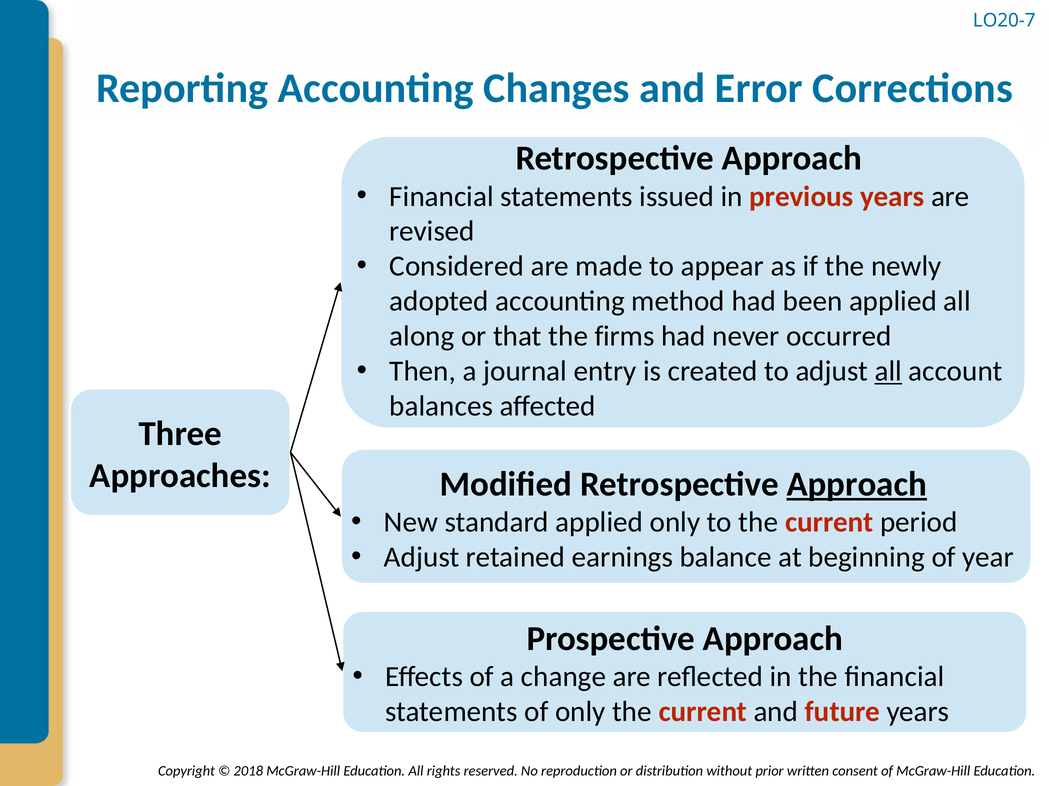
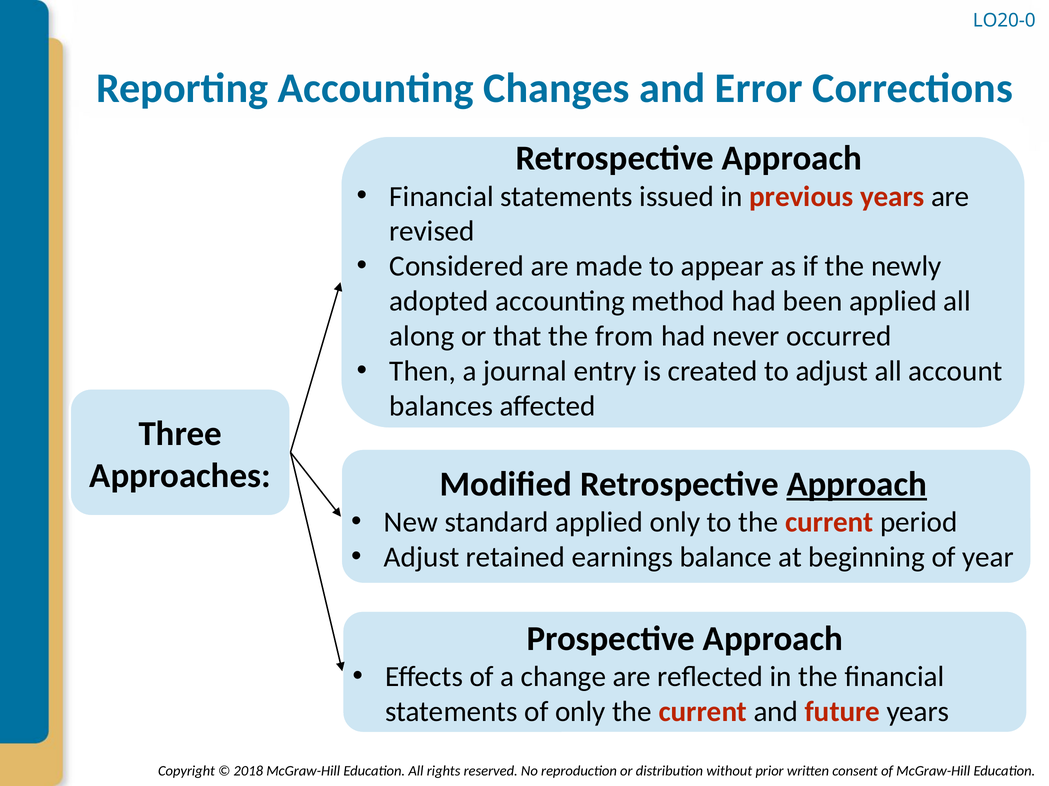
LO20-7: LO20-7 -> LO20-0
firms: firms -> from
all at (888, 371) underline: present -> none
